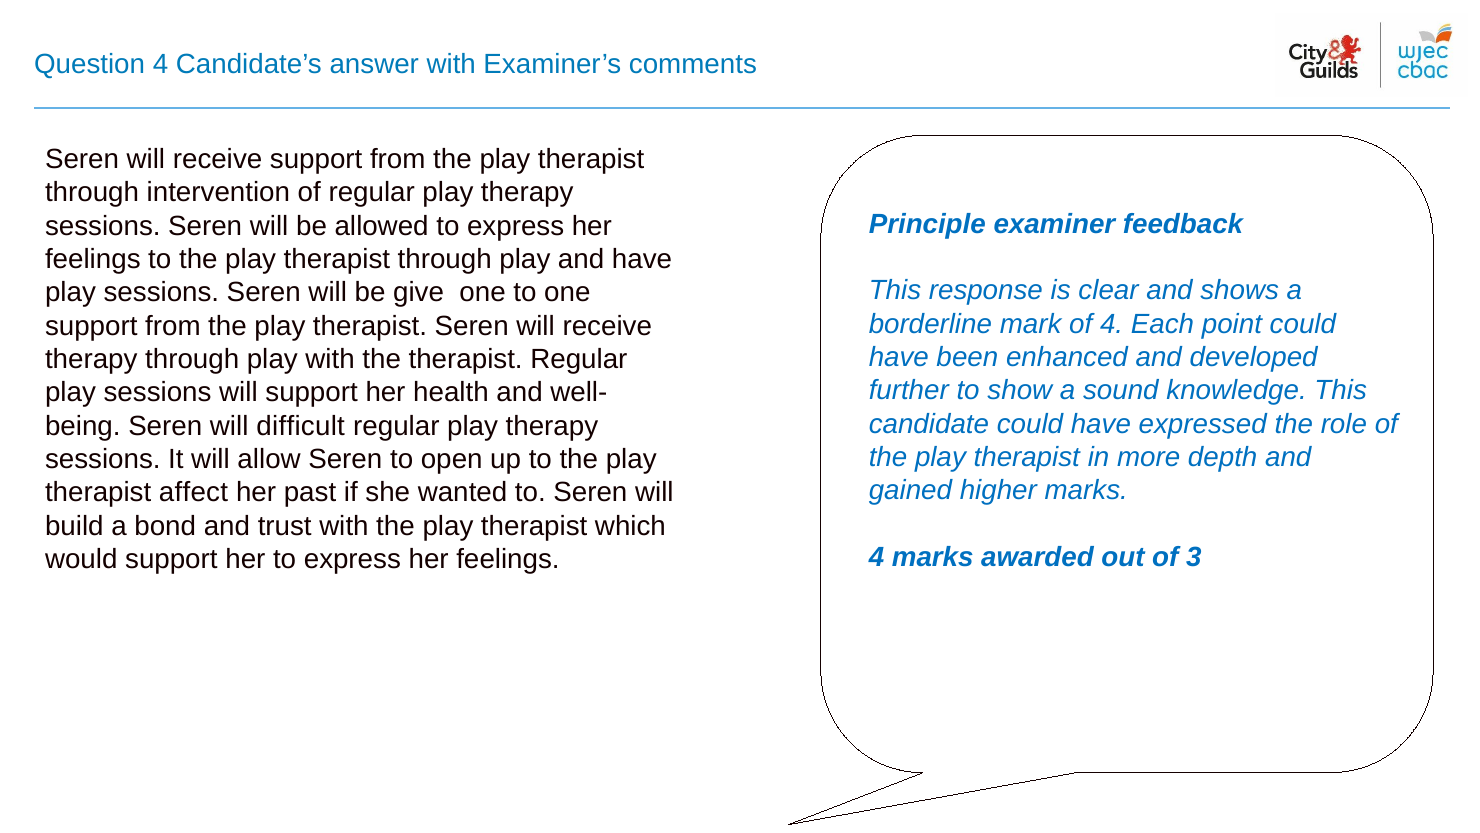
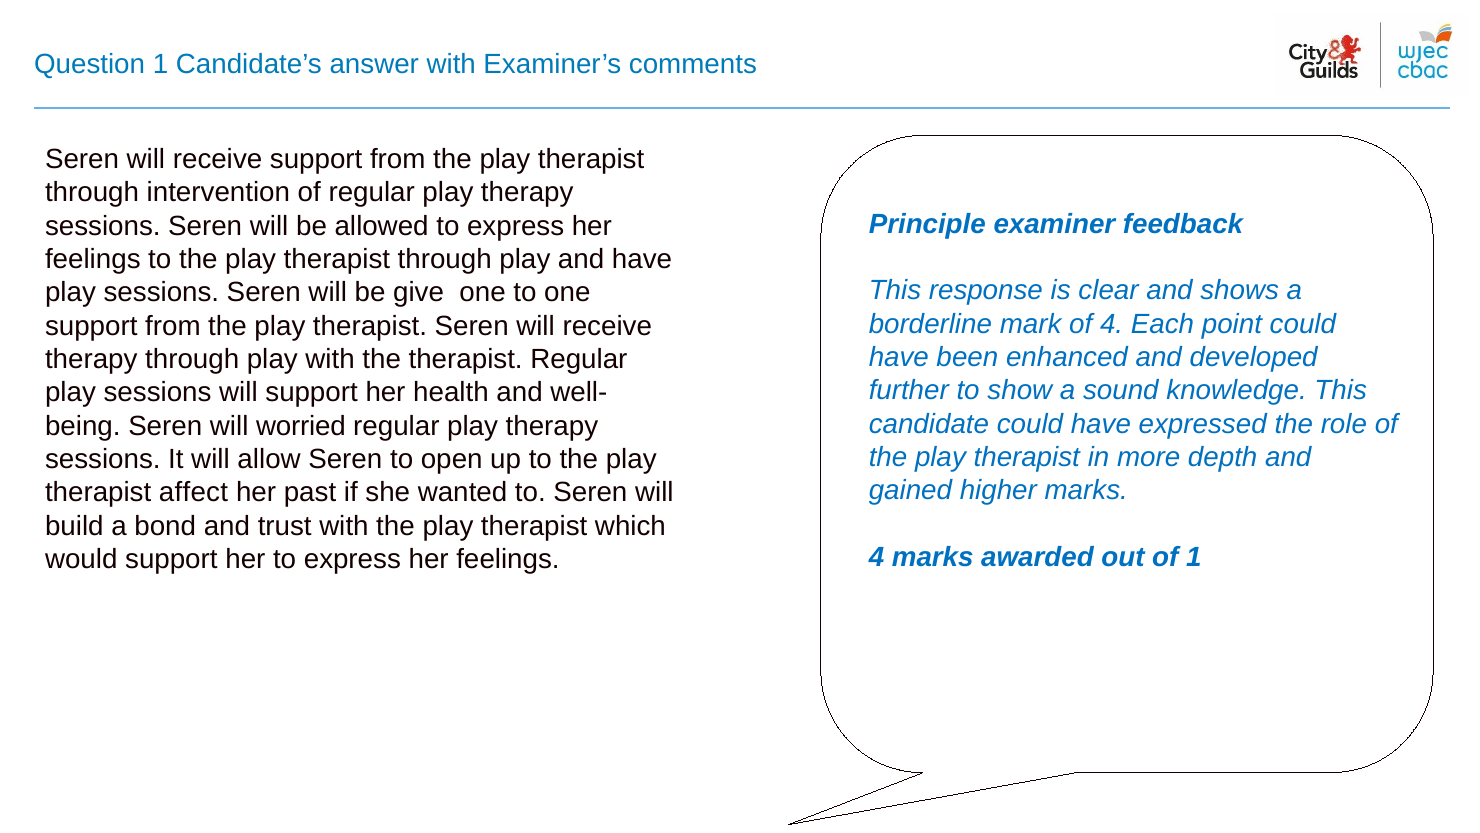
Question 4: 4 -> 1
difficult: difficult -> worried
of 3: 3 -> 1
